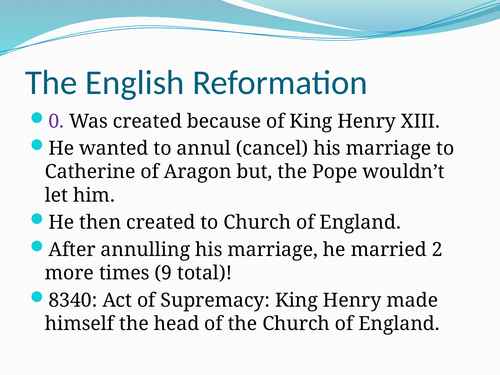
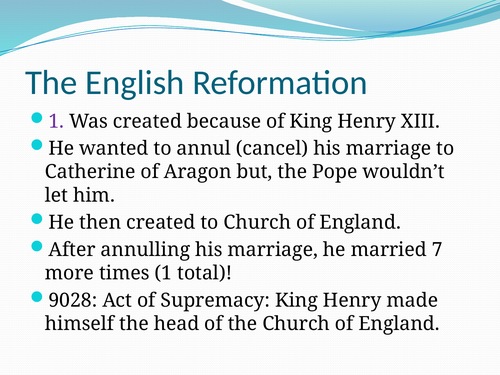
0 at (56, 121): 0 -> 1
2: 2 -> 7
times 9: 9 -> 1
8340: 8340 -> 9028
